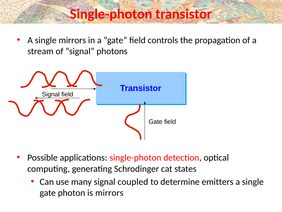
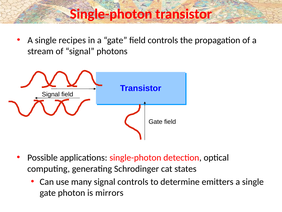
single mirrors: mirrors -> recipes
signal coupled: coupled -> controls
